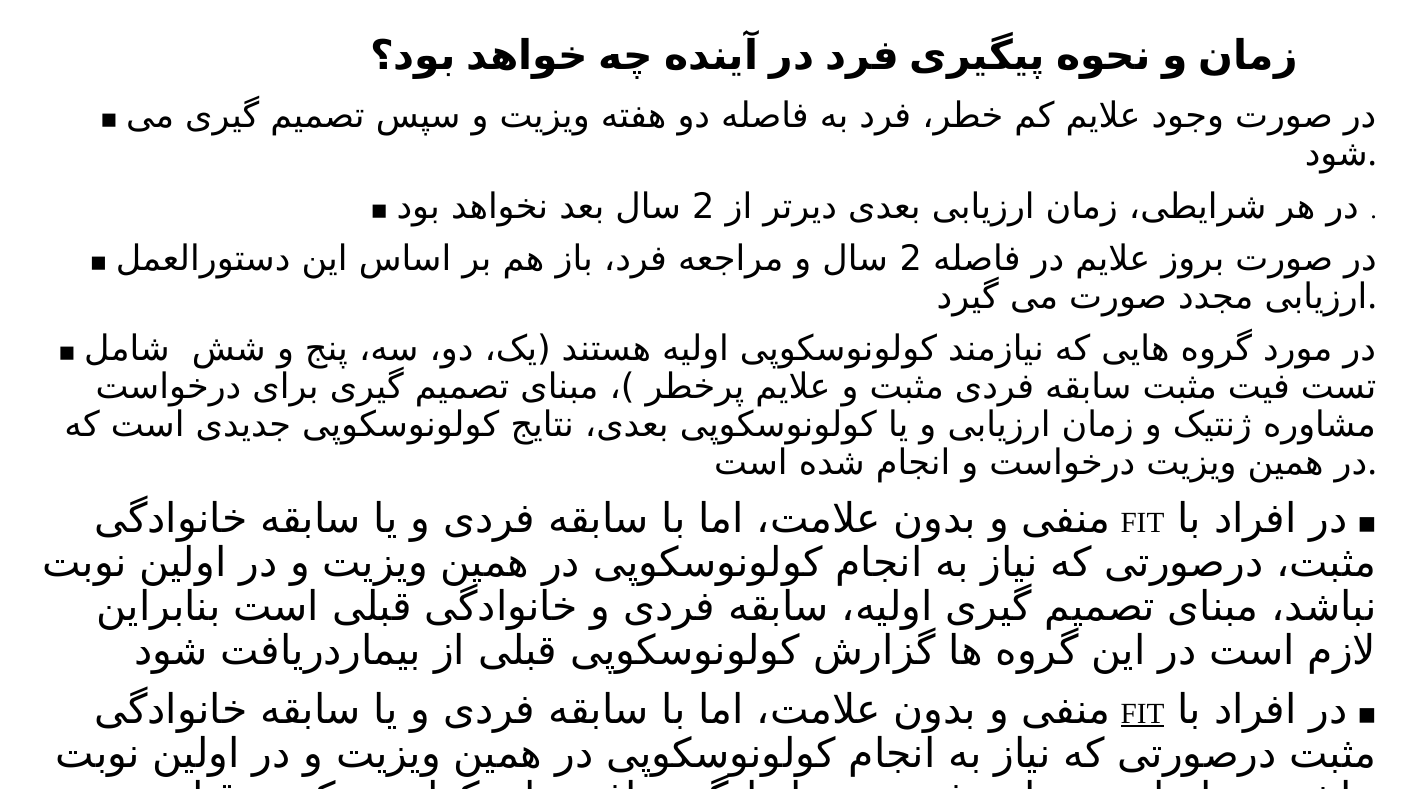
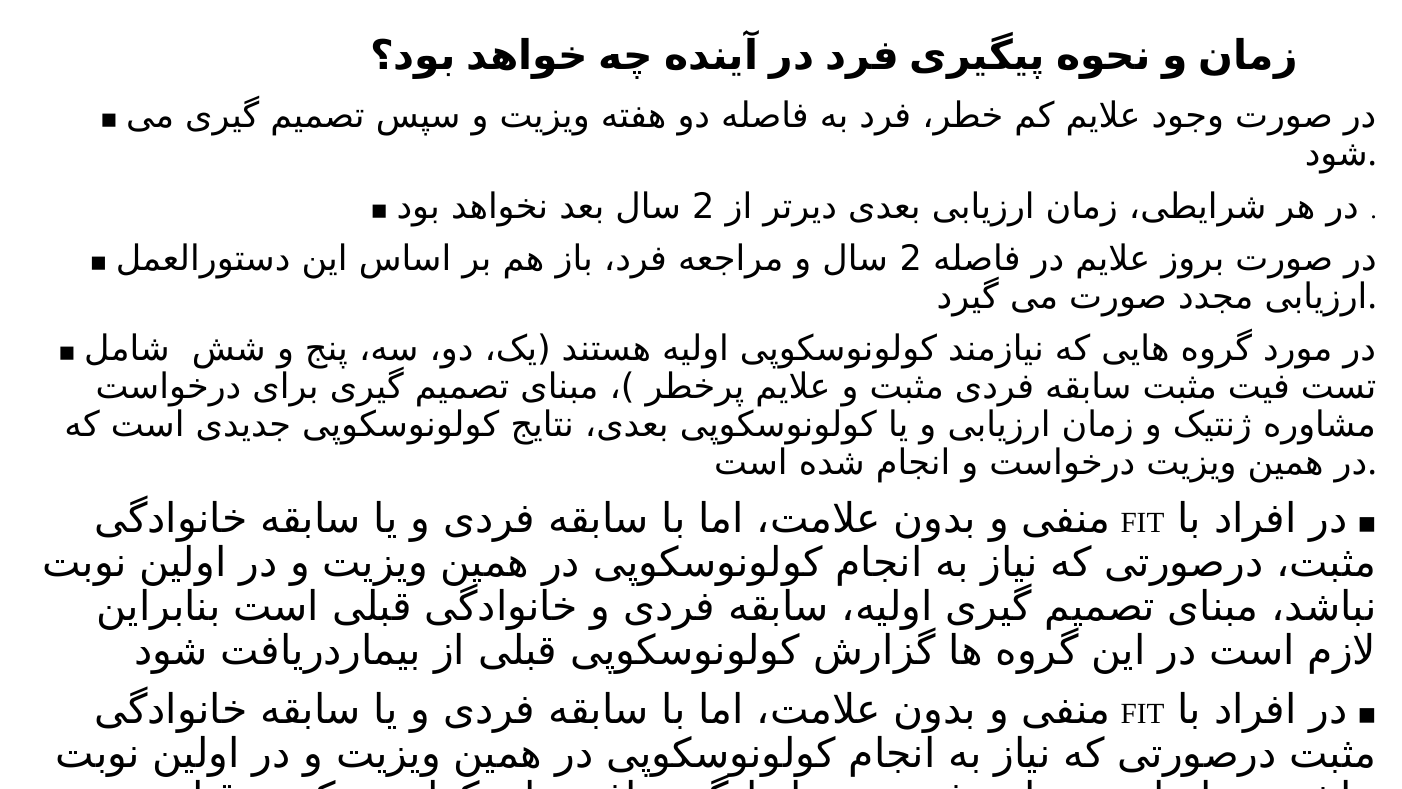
FIT at (1142, 713) underline: present -> none
